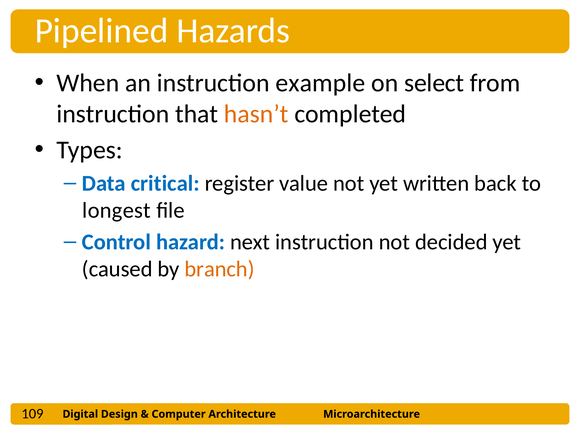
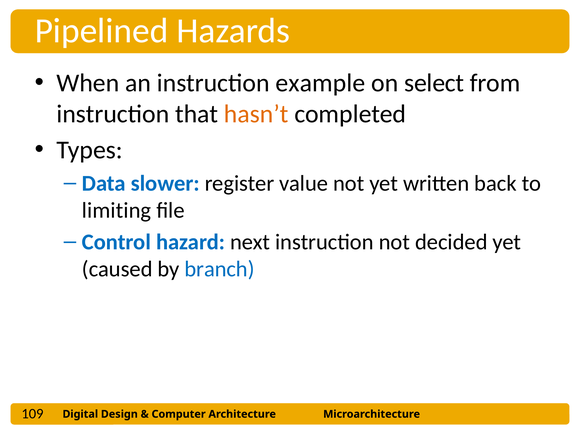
critical: critical -> slower
longest: longest -> limiting
branch colour: orange -> blue
